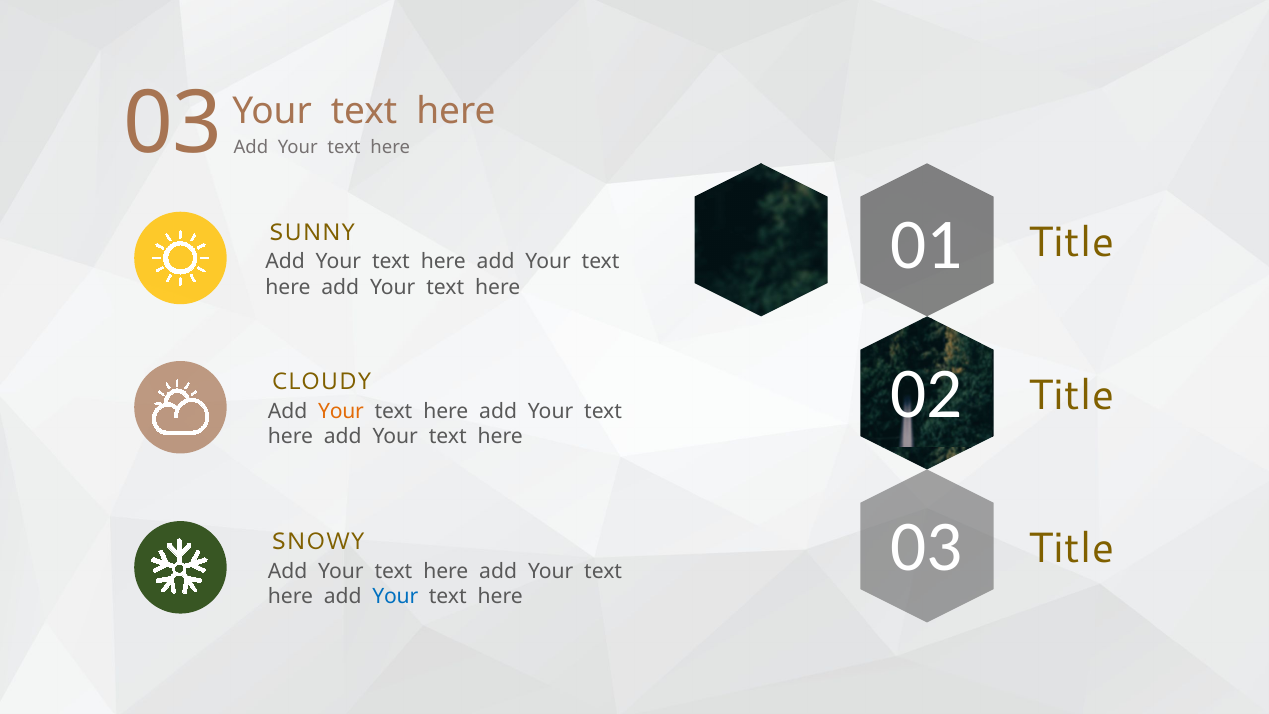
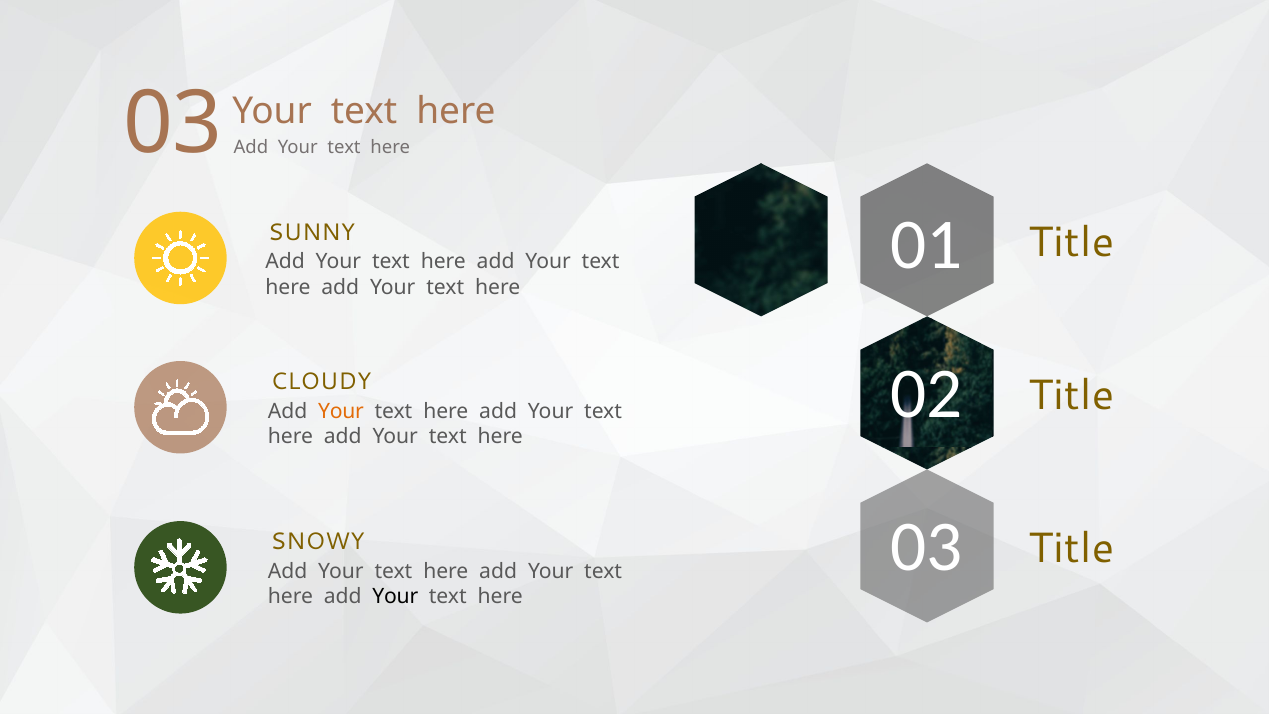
Your at (395, 597) colour: blue -> black
